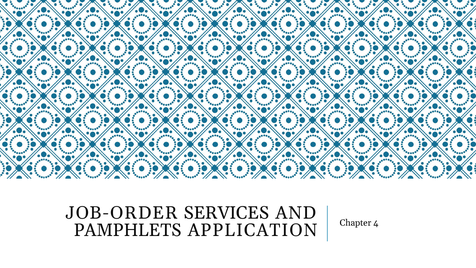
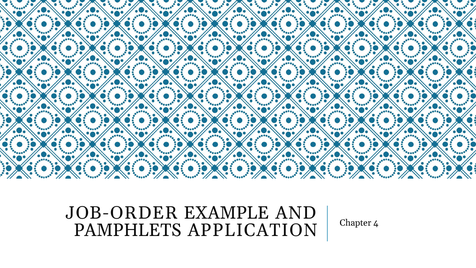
SERVICES: SERVICES -> EXAMPLE
